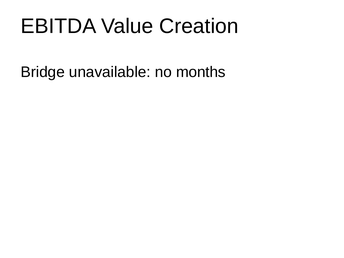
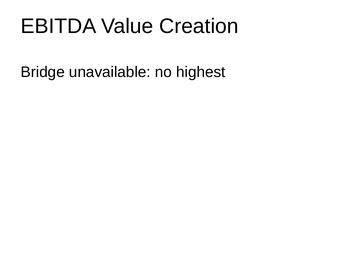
months: months -> highest
